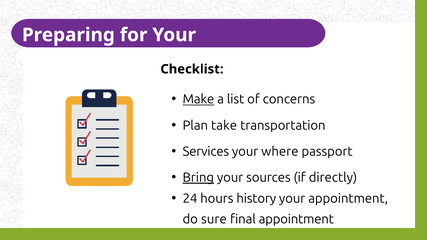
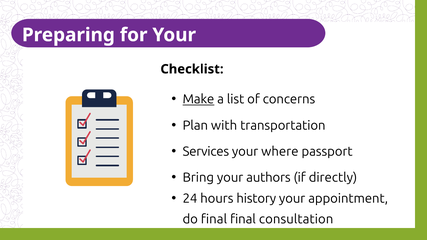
take: take -> with
Bring underline: present -> none
sources: sources -> authors
do sure: sure -> final
final appointment: appointment -> consultation
